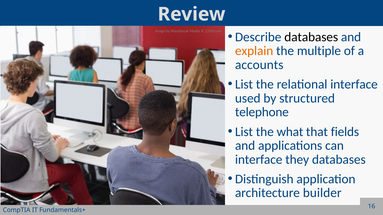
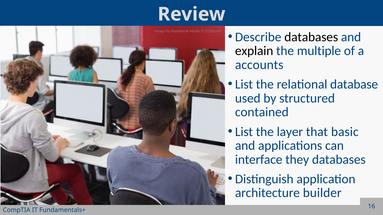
explain colour: orange -> black
relational interface: interface -> database
telephone: telephone -> contained
what: what -> layer
fields: fields -> basic
